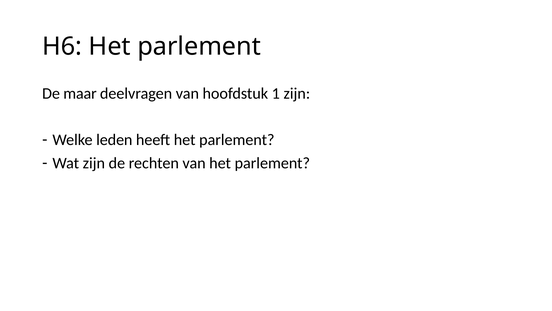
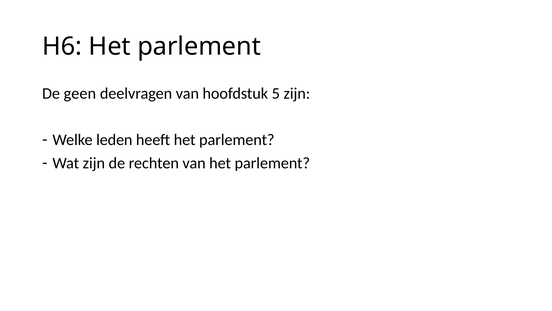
maar: maar -> geen
1: 1 -> 5
